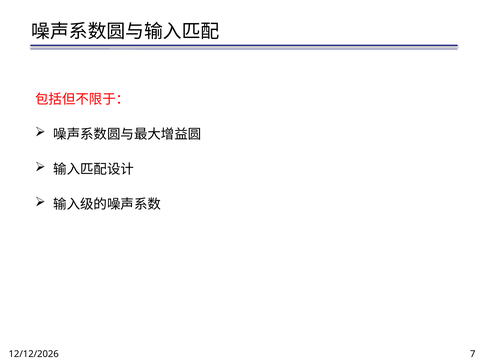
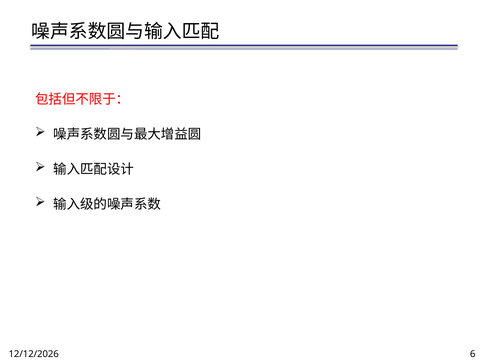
7: 7 -> 6
